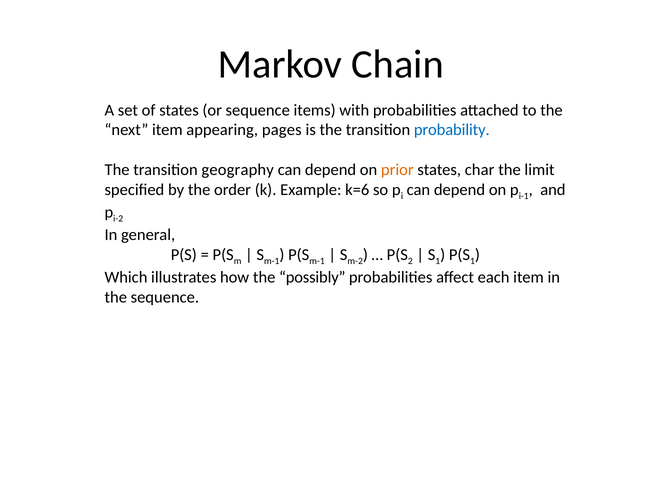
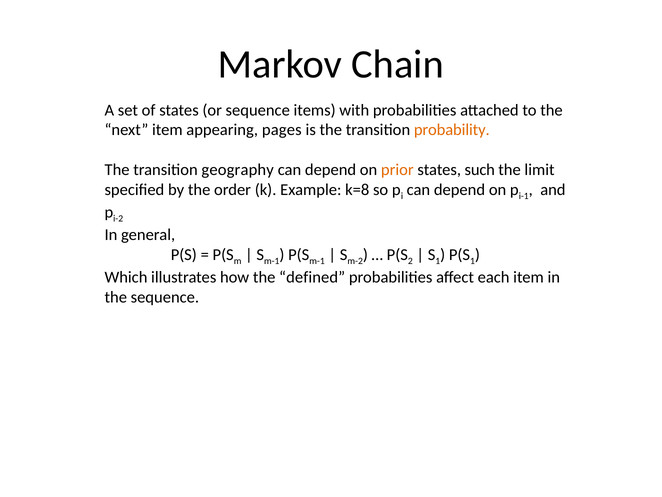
probability colour: blue -> orange
char: char -> such
k=6: k=6 -> k=8
possibly: possibly -> defined
